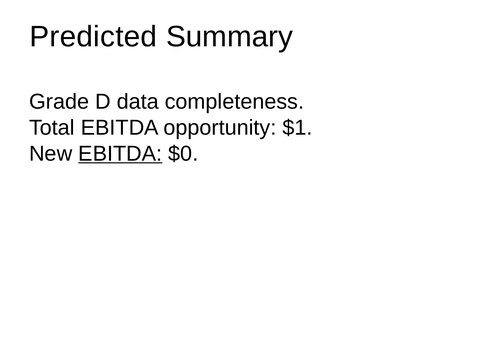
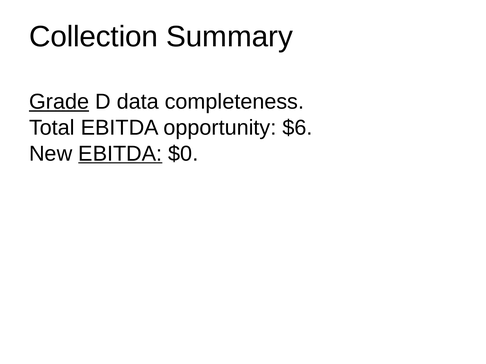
Predicted: Predicted -> Collection
Grade underline: none -> present
$1: $1 -> $6
